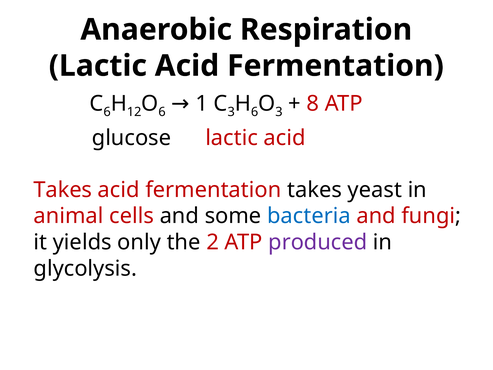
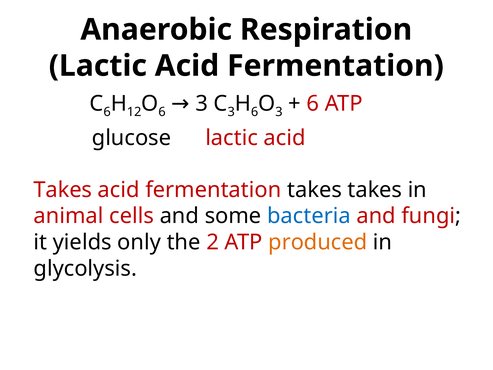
8 at (313, 103): 8 -> 6
1 at (202, 103): 1 -> 3
takes yeast: yeast -> takes
produced colour: purple -> orange
